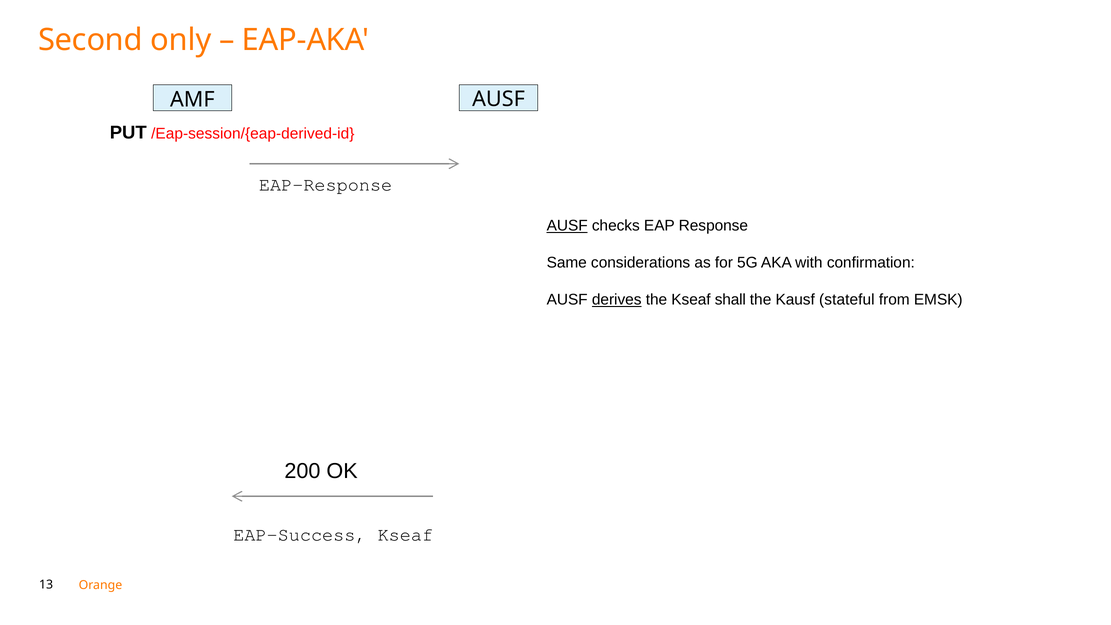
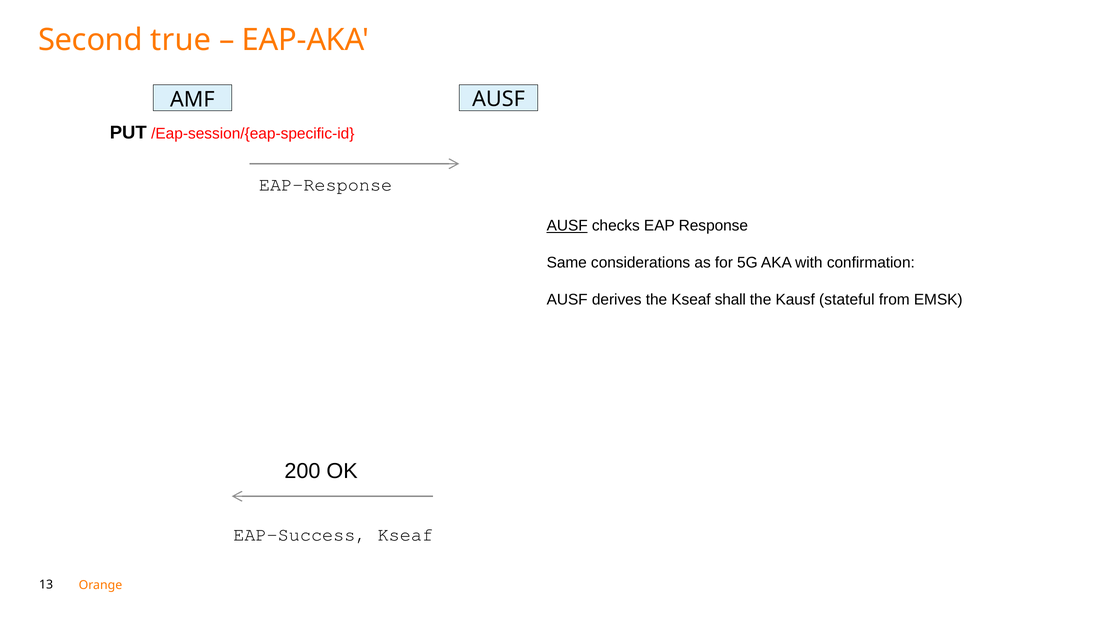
only: only -> true
/Eap-session/{eap-derived-id: /Eap-session/{eap-derived-id -> /Eap-session/{eap-specific-id
derives underline: present -> none
